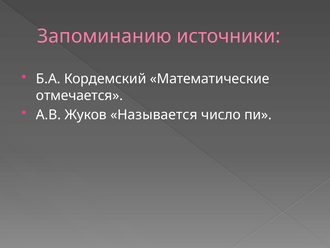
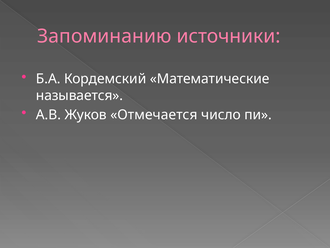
отмечается: отмечается -> называется
Называется: Называется -> Отмечается
